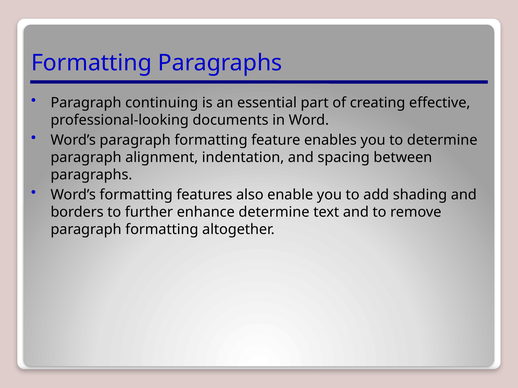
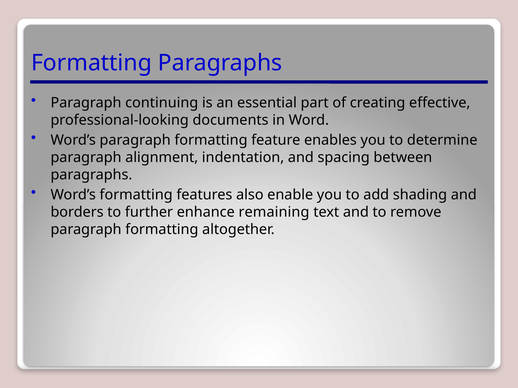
enhance determine: determine -> remaining
